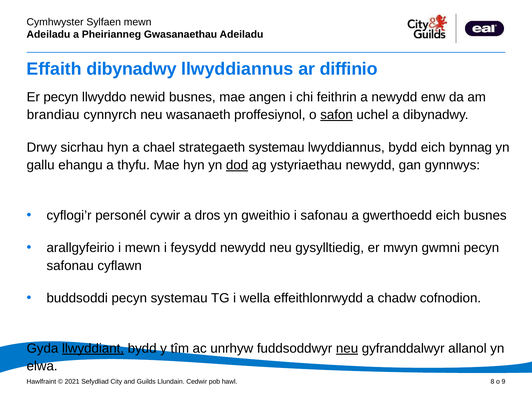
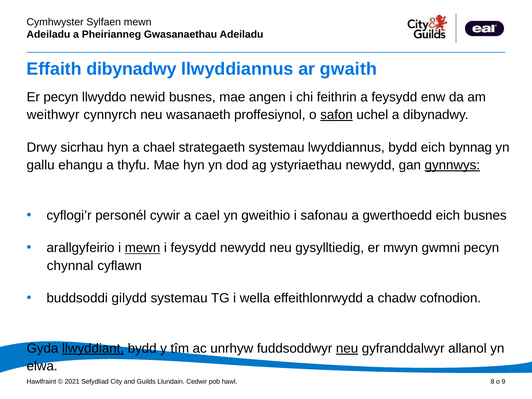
diffinio: diffinio -> gwaith
a newydd: newydd -> feysydd
brandiau: brandiau -> weithwyr
dod underline: present -> none
gynnwys underline: none -> present
dros: dros -> cael
mewn at (142, 248) underline: none -> present
safonau at (70, 266): safonau -> chynnal
buddsoddi pecyn: pecyn -> gilydd
